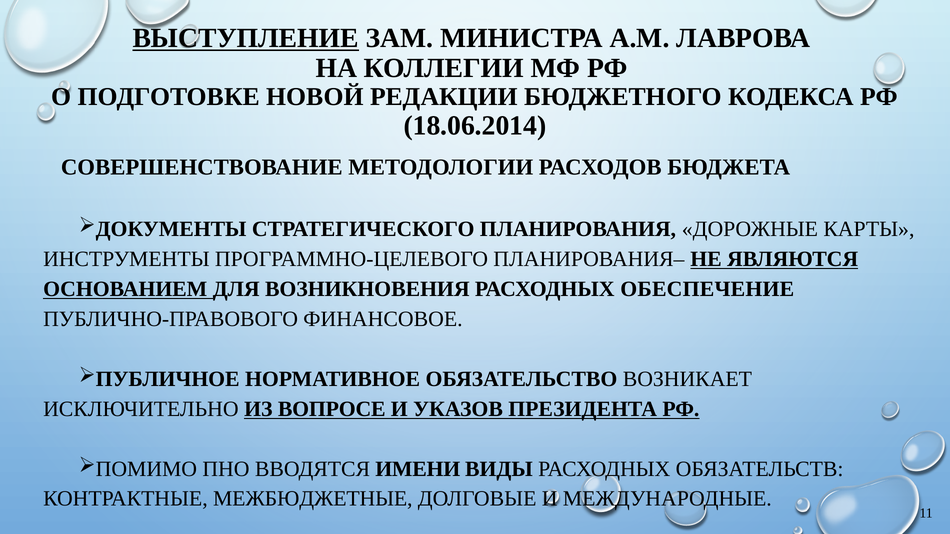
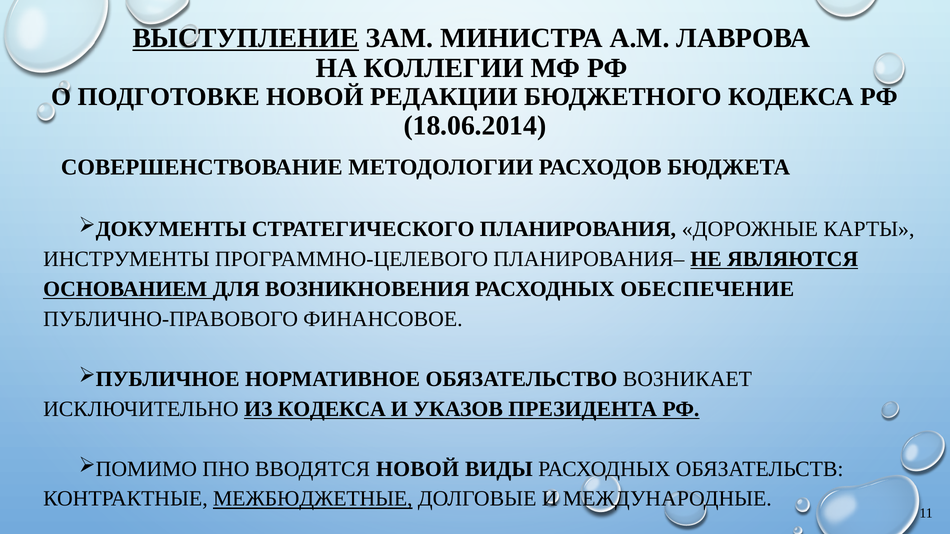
ИЗ ВОПРОСЕ: ВОПРОСЕ -> КОДЕКСА
ВВОДЯТСЯ ИМЕНИ: ИМЕНИ -> НОВОЙ
МЕЖБЮДЖЕТНЫЕ underline: none -> present
